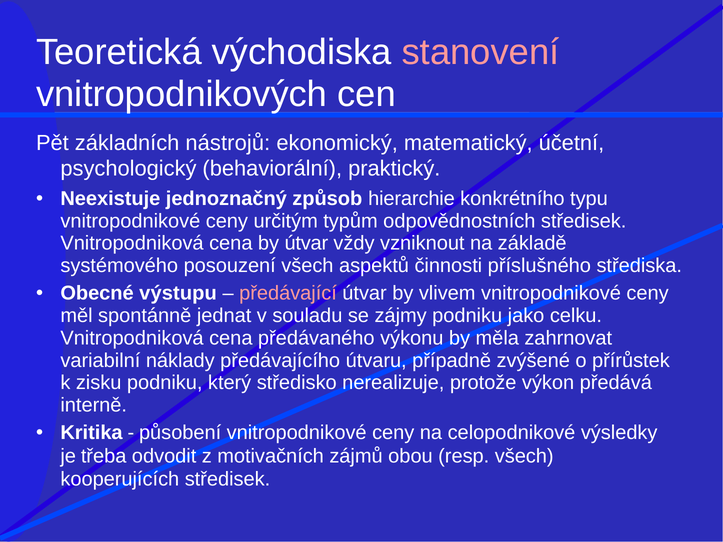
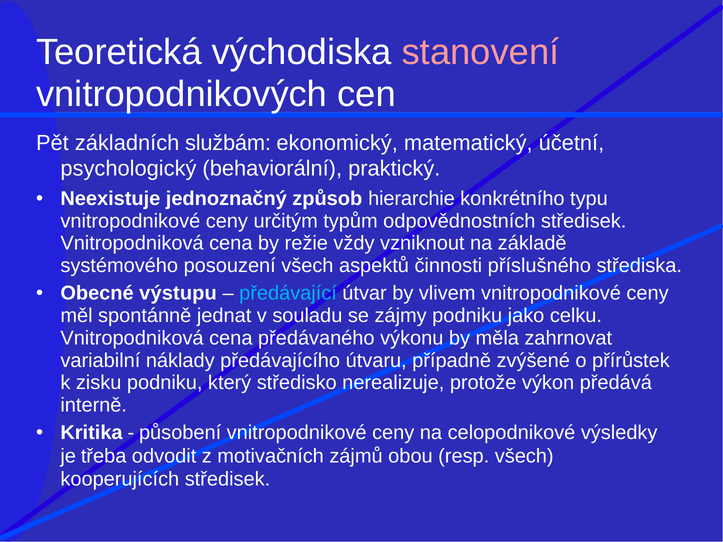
nástrojů: nástrojů -> službám
by útvar: útvar -> režie
předávající colour: pink -> light blue
